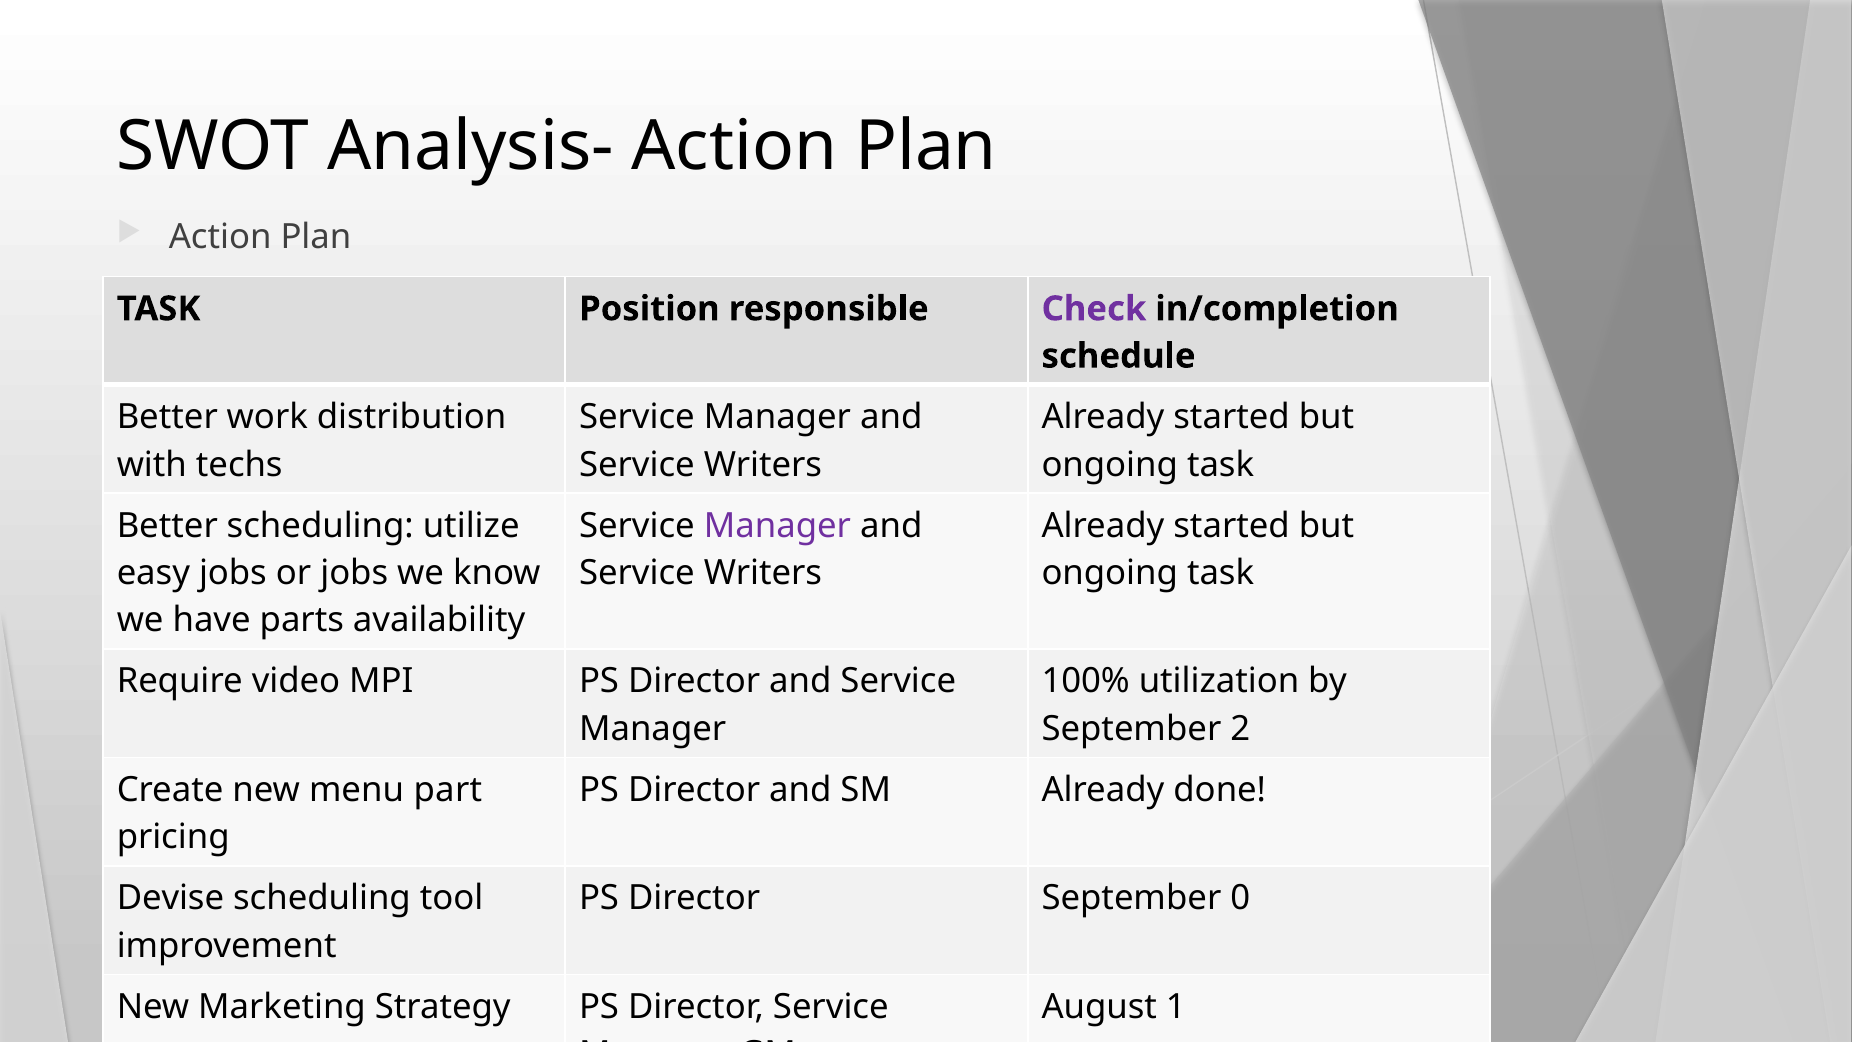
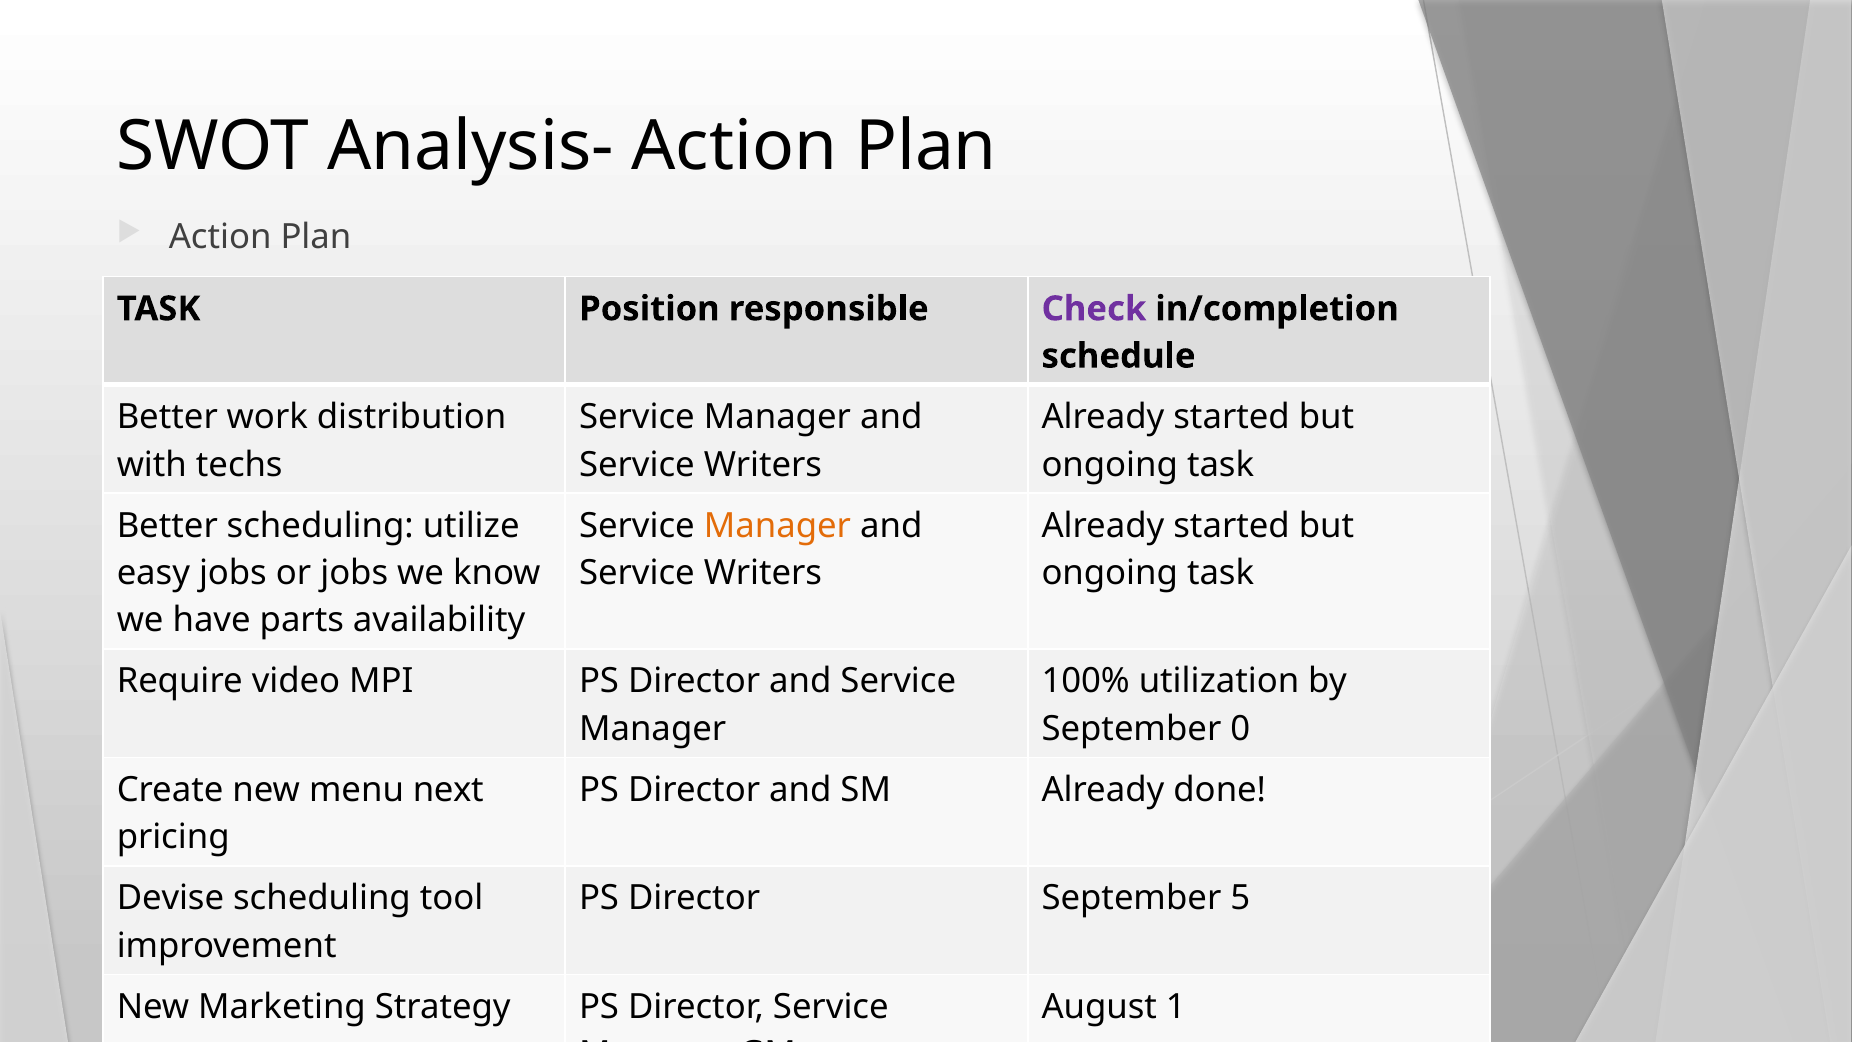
Manager at (777, 526) colour: purple -> orange
2: 2 -> 0
part: part -> next
0: 0 -> 5
